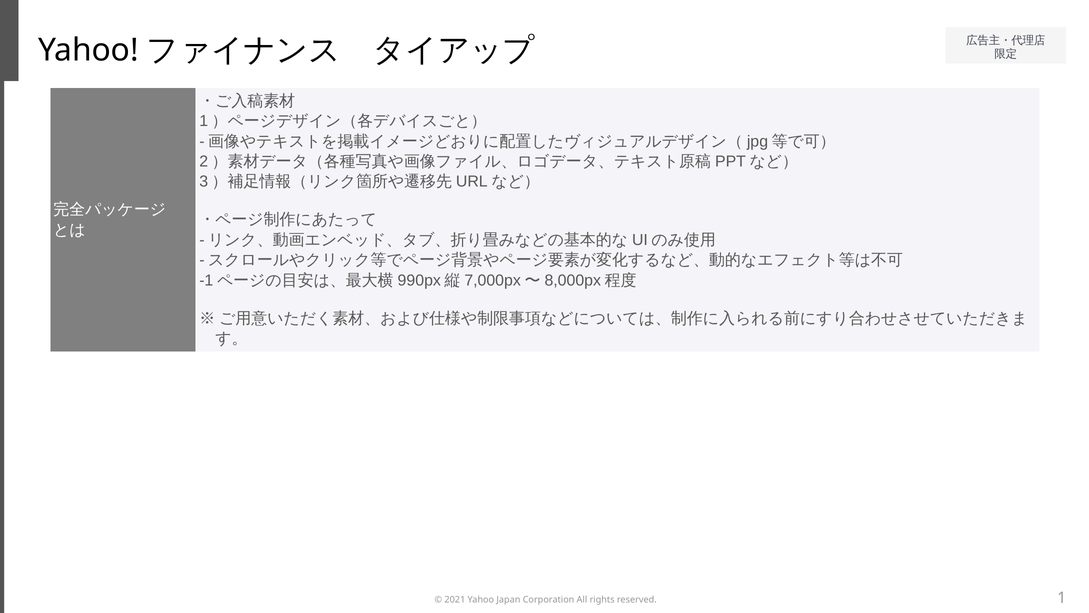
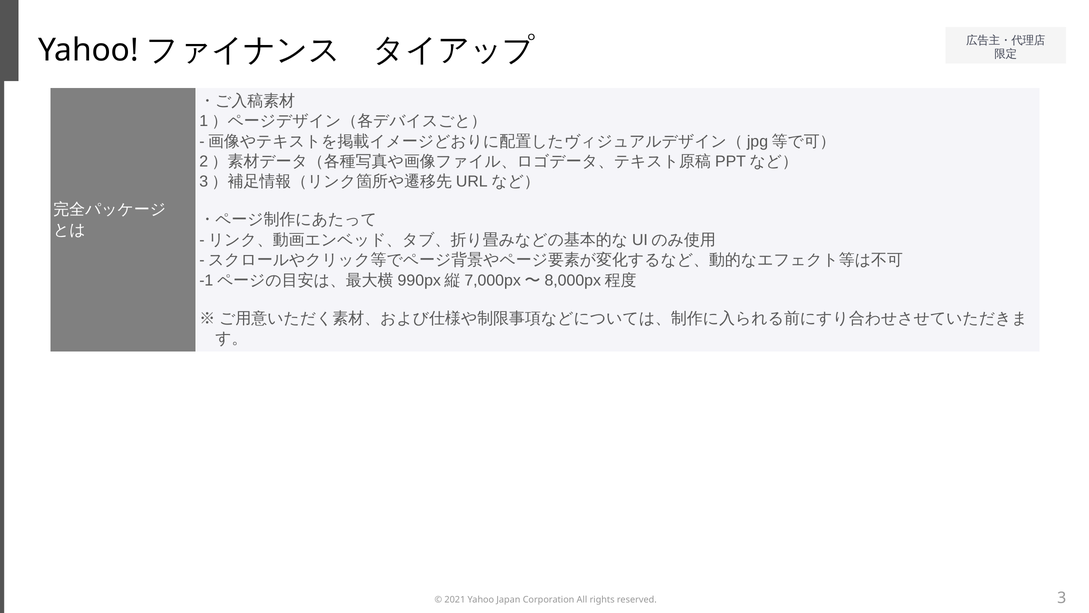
1: 1 -> 3
